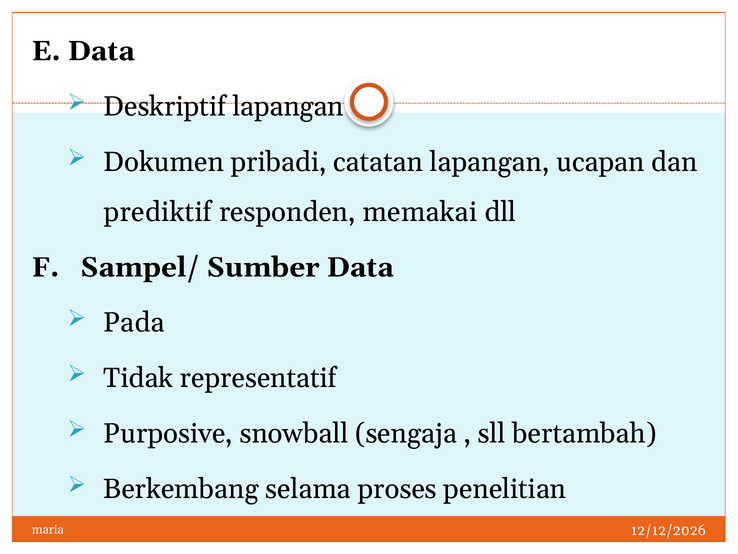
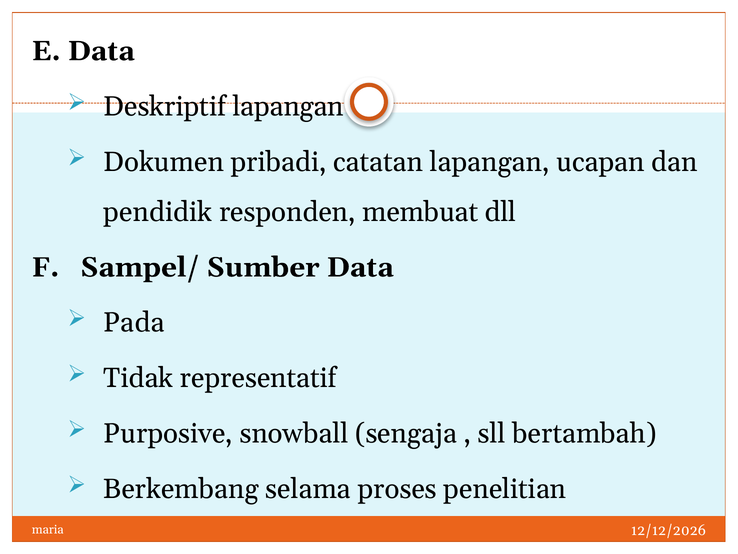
prediktif: prediktif -> pendidik
memakai: memakai -> membuat
